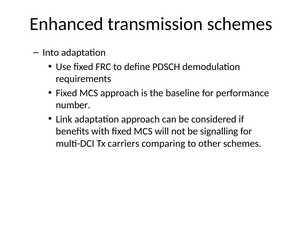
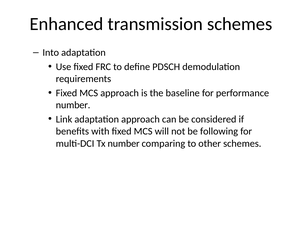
signalling: signalling -> following
Tx carriers: carriers -> number
